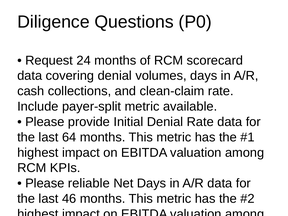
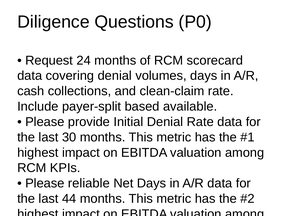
payer-split metric: metric -> based
64: 64 -> 30
46: 46 -> 44
